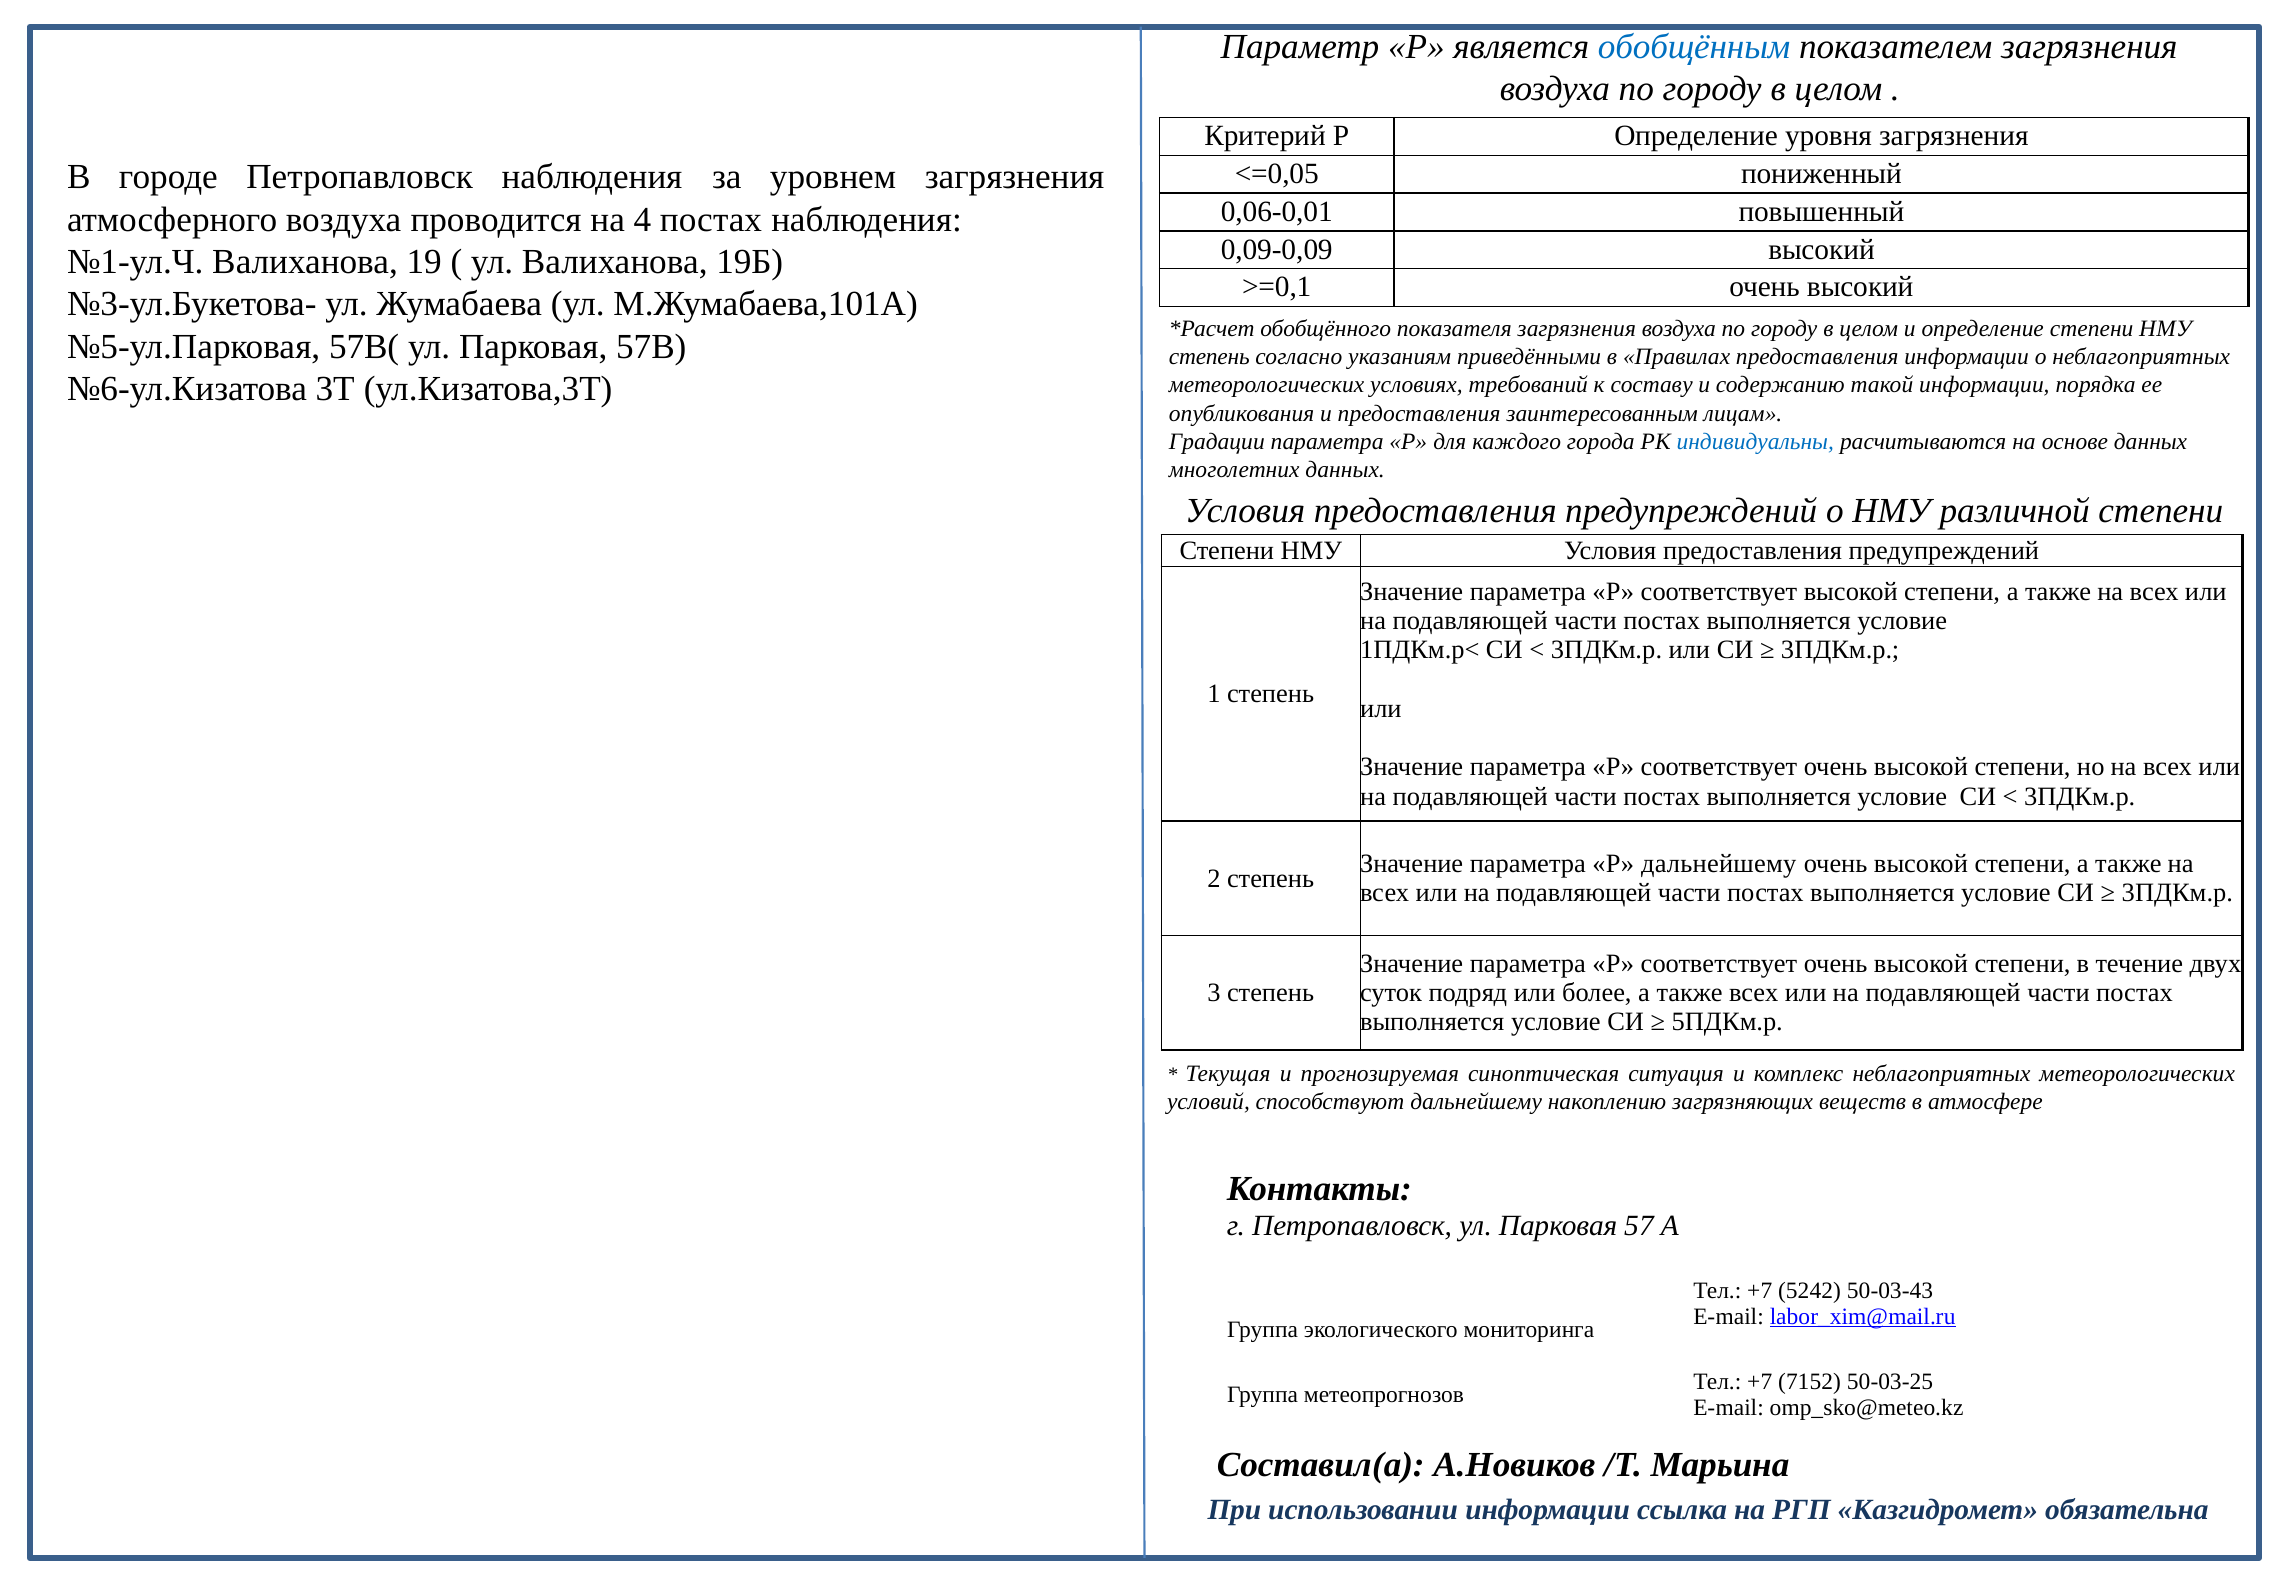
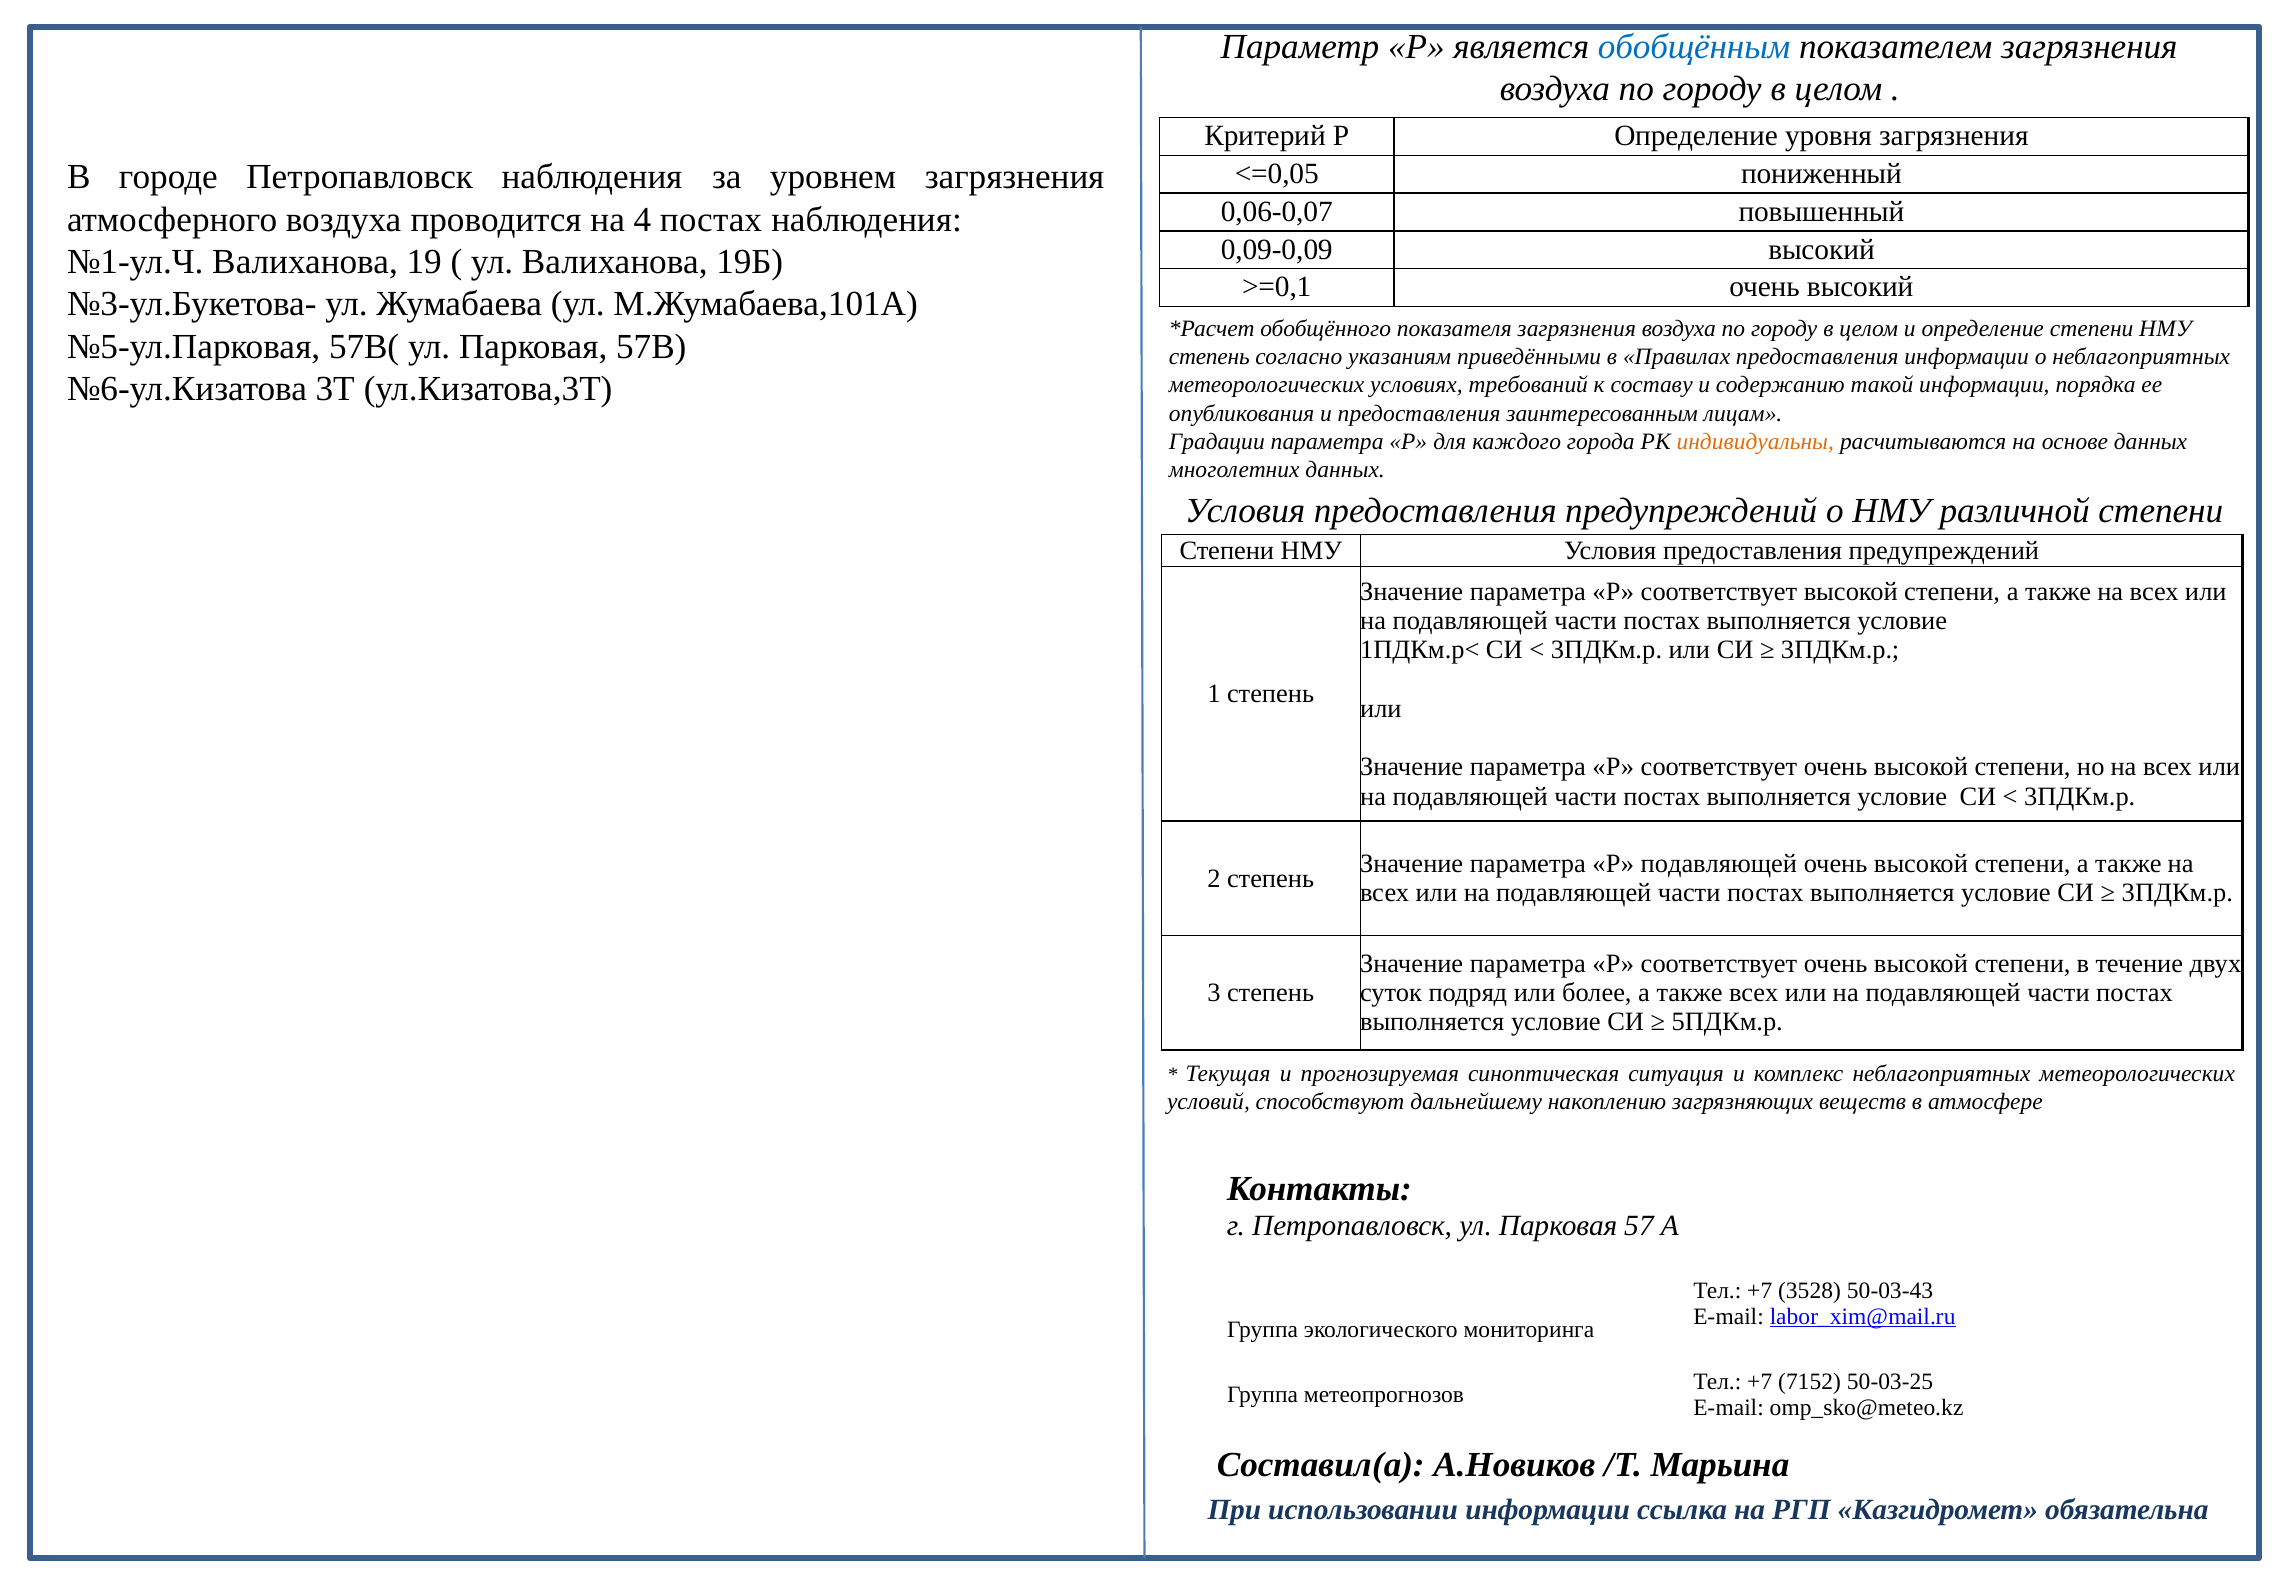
0,06-0,01: 0,06-0,01 -> 0,06-0,07
индивидуальны colour: blue -> orange
Р дальнейшему: дальнейшему -> подавляющей
5242: 5242 -> 3528
